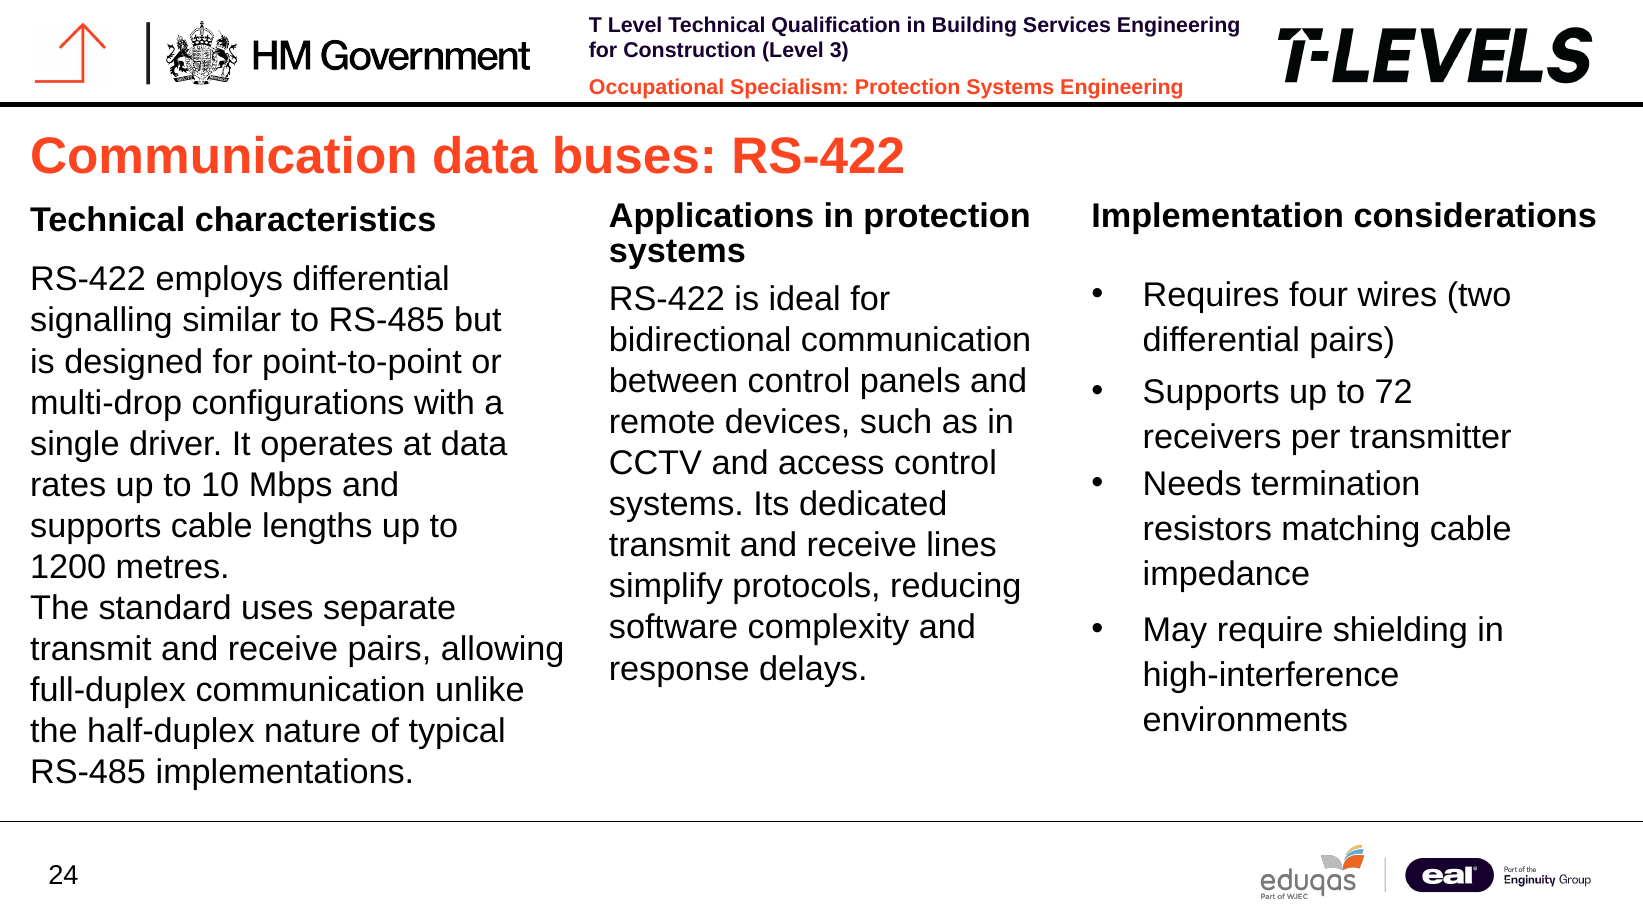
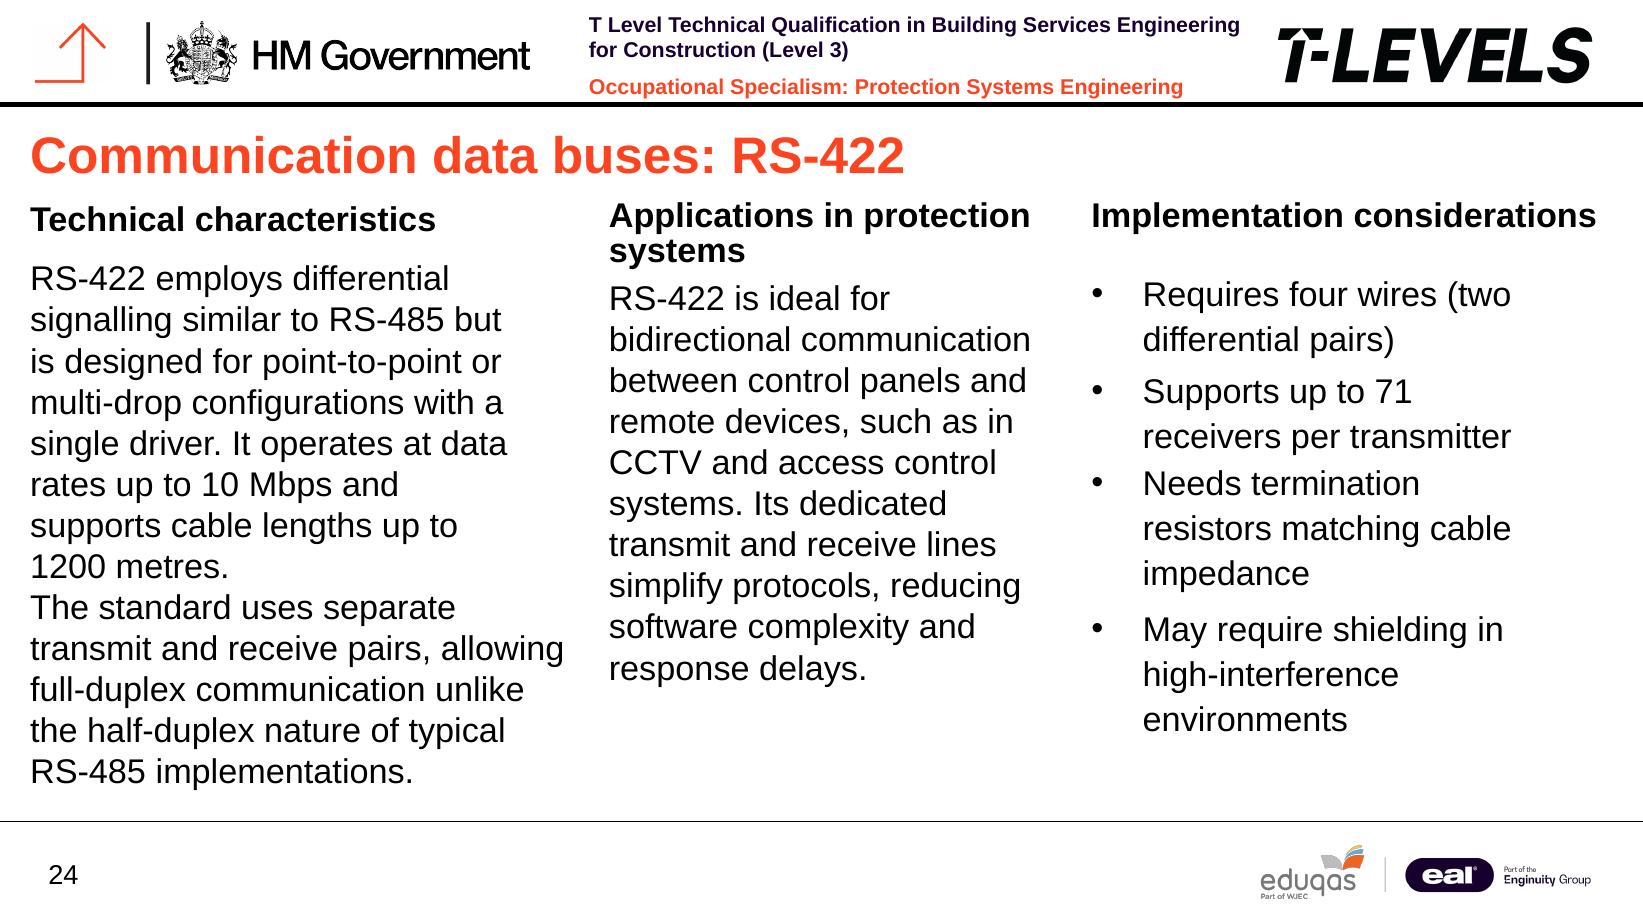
72: 72 -> 71
